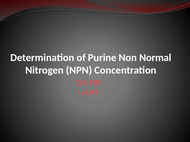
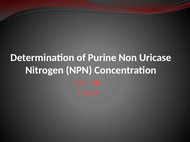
Normal: Normal -> Uricase
